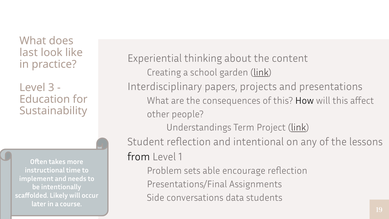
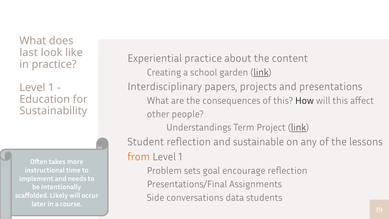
thinking at (203, 58): thinking -> practice
3 at (51, 87): 3 -> 1
intentional: intentional -> sustainable
from colour: black -> orange
able: able -> goal
